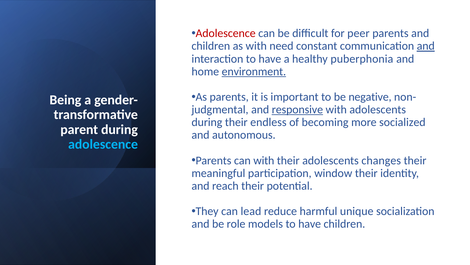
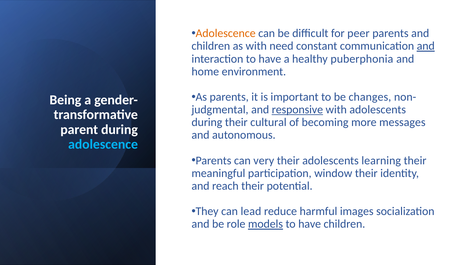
Adolescence at (226, 33) colour: red -> orange
environment underline: present -> none
negative: negative -> changes
endless: endless -> cultural
socialized: socialized -> messages
can with: with -> very
changes: changes -> learning
unique: unique -> images
models underline: none -> present
